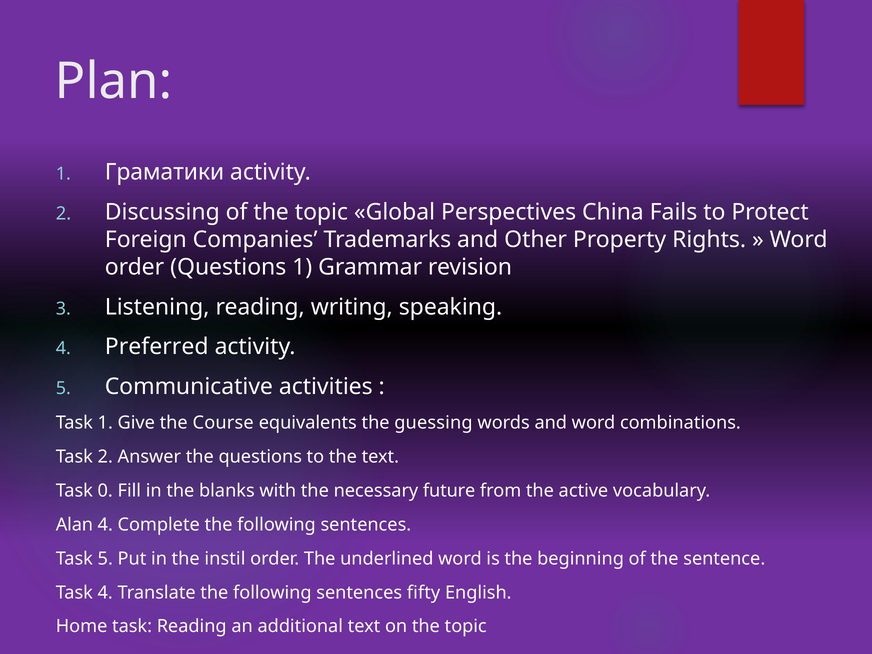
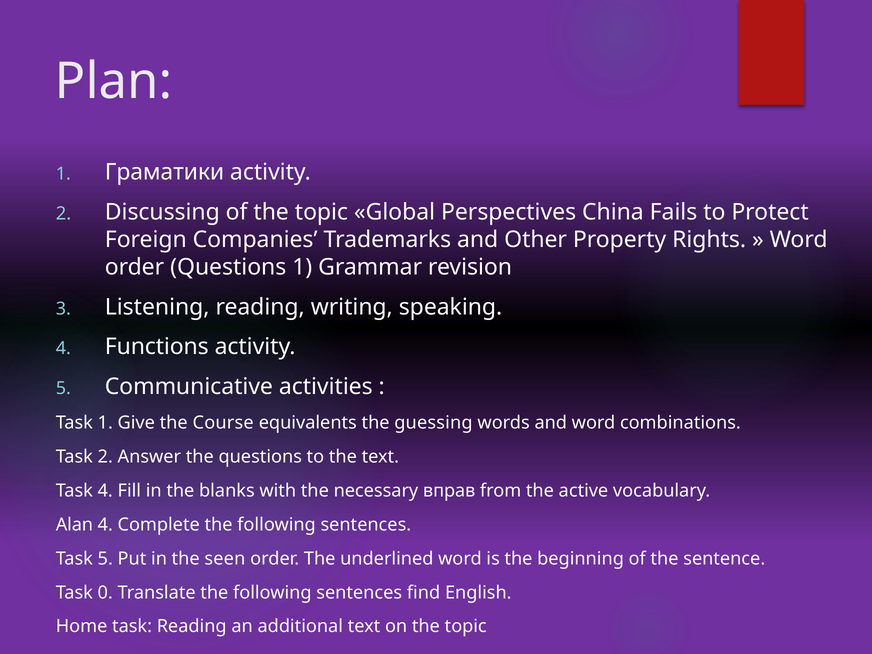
Preferred: Preferred -> Functions
Task 0: 0 -> 4
future: future -> вправ
instil: instil -> seen
Task 4: 4 -> 0
fifty: fifty -> find
